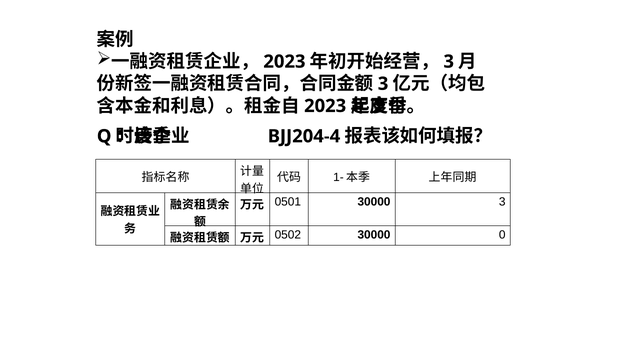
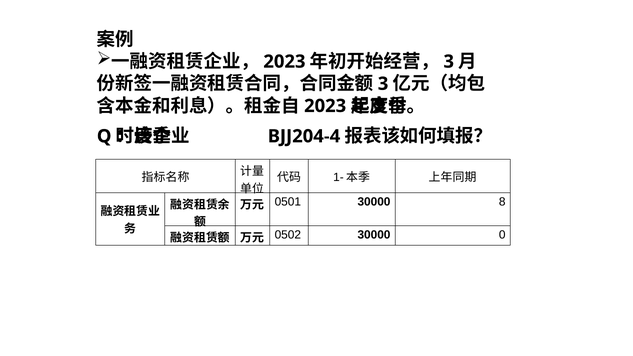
30000 3: 3 -> 8
